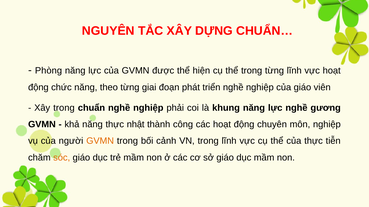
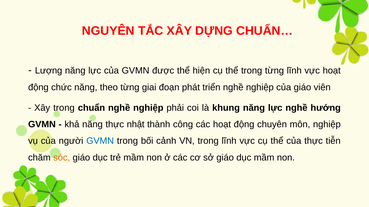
Phòng: Phòng -> Lượng
gương: gương -> hướng
GVMN at (100, 141) colour: orange -> blue
